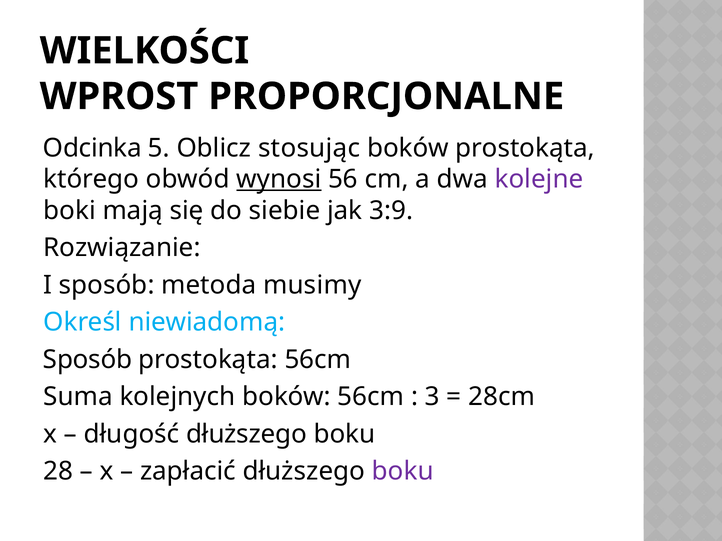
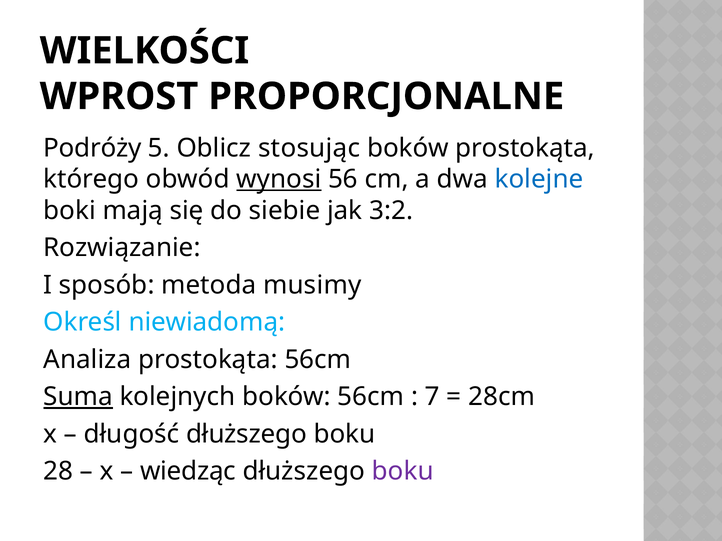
Odcinka: Odcinka -> Podróży
kolejne colour: purple -> blue
3:9: 3:9 -> 3:2
Sposób at (88, 360): Sposób -> Analiza
Suma underline: none -> present
3: 3 -> 7
zapłacić: zapłacić -> wiedząc
